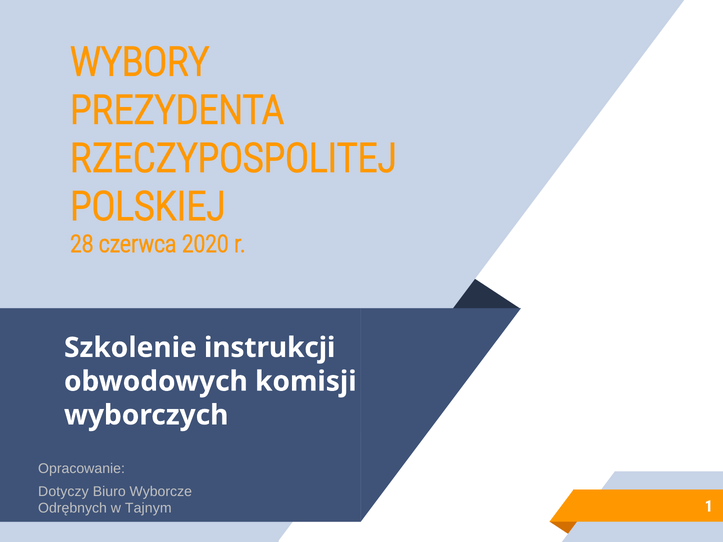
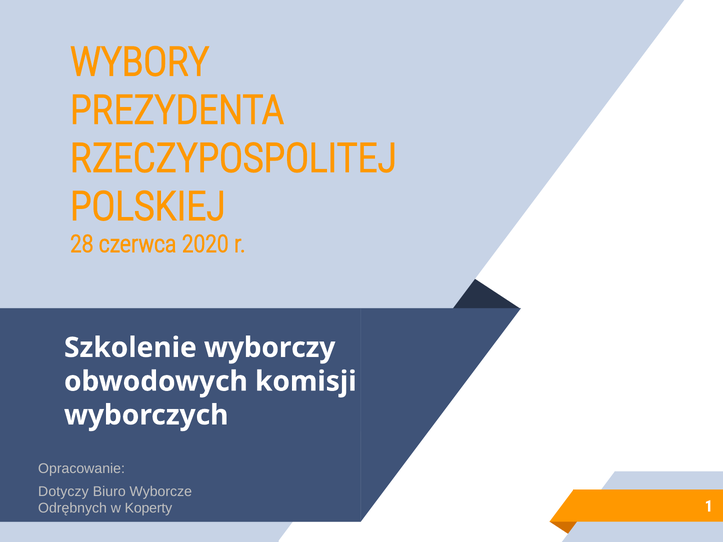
instrukcji: instrukcji -> wyborczy
Tajnym: Tajnym -> Koperty
